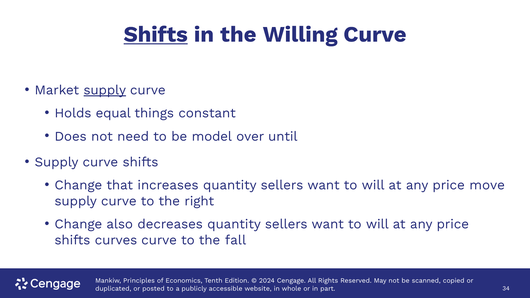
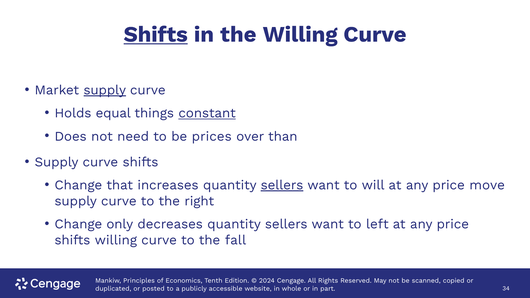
constant underline: none -> present
model: model -> prices
until: until -> than
sellers at (282, 185) underline: none -> present
also: also -> only
will at (377, 224): will -> left
shifts curves: curves -> willing
